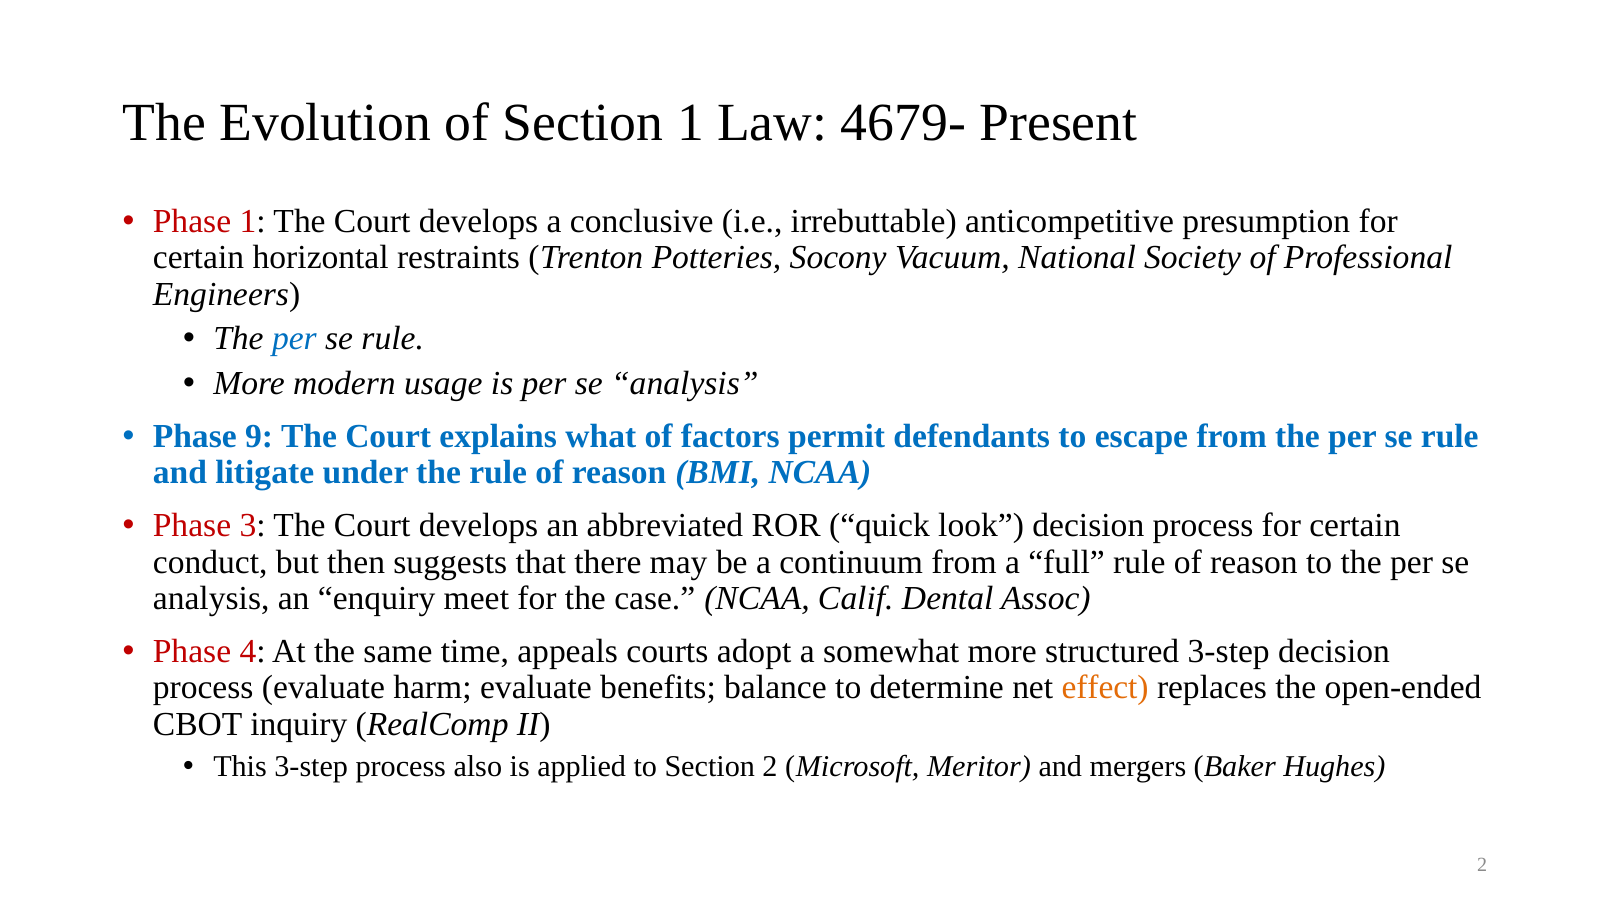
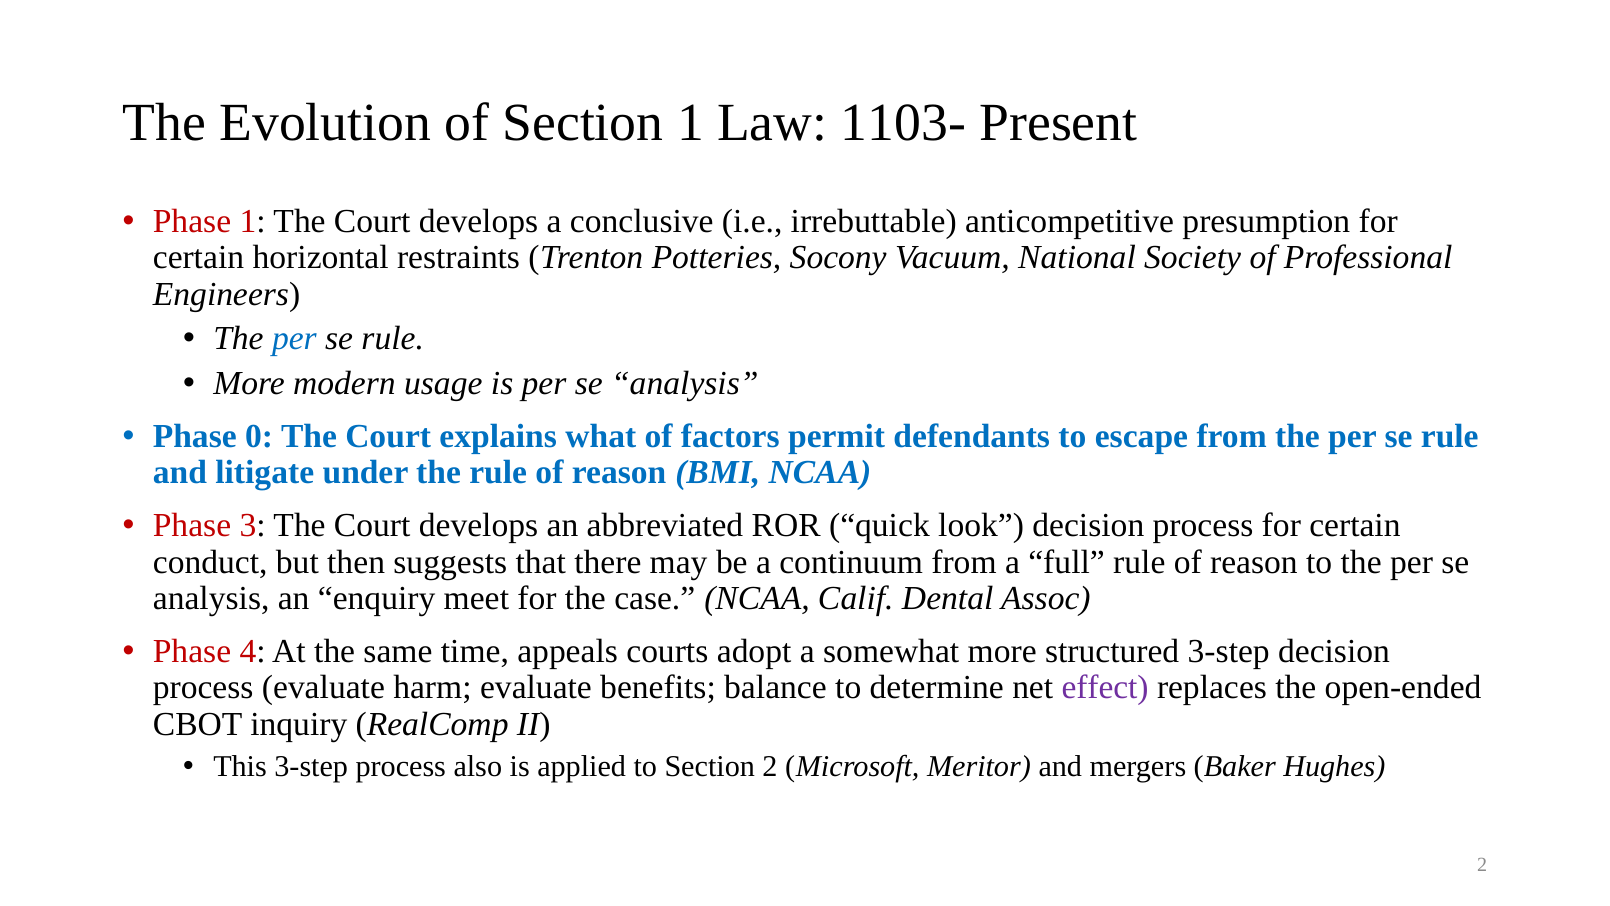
4679-: 4679- -> 1103-
9: 9 -> 0
effect colour: orange -> purple
